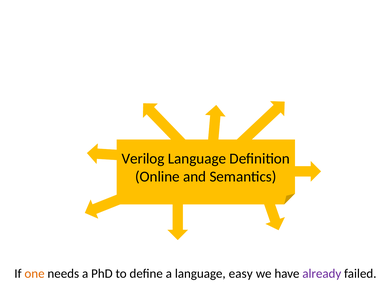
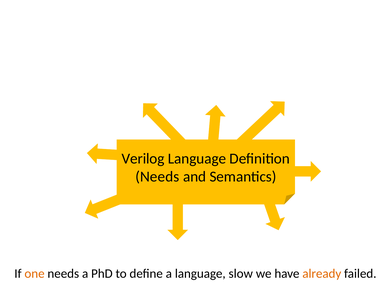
Online at (157, 177): Online -> Needs
easy: easy -> slow
already colour: purple -> orange
